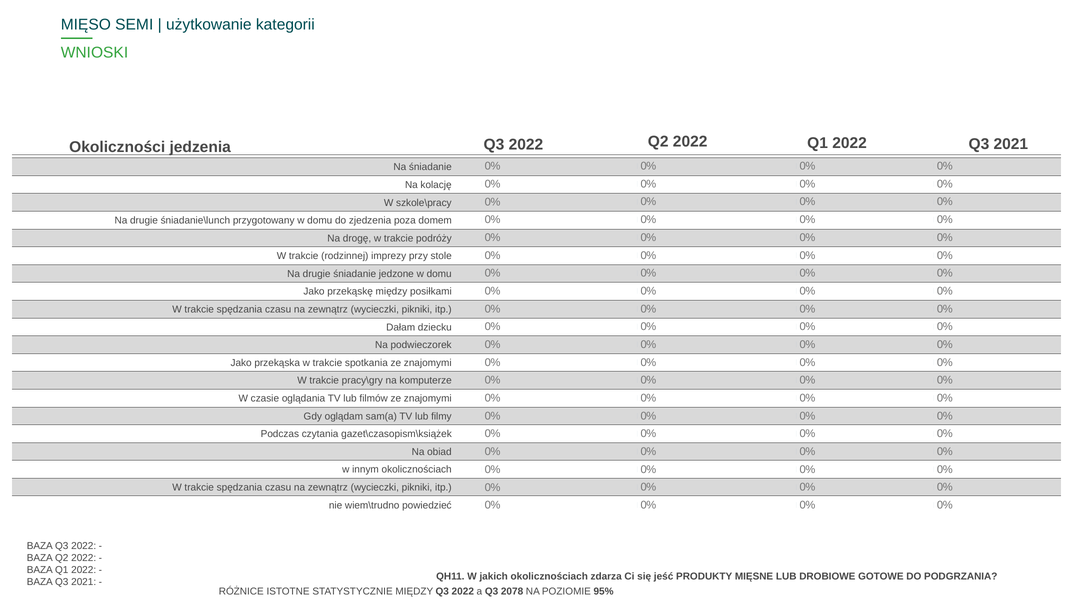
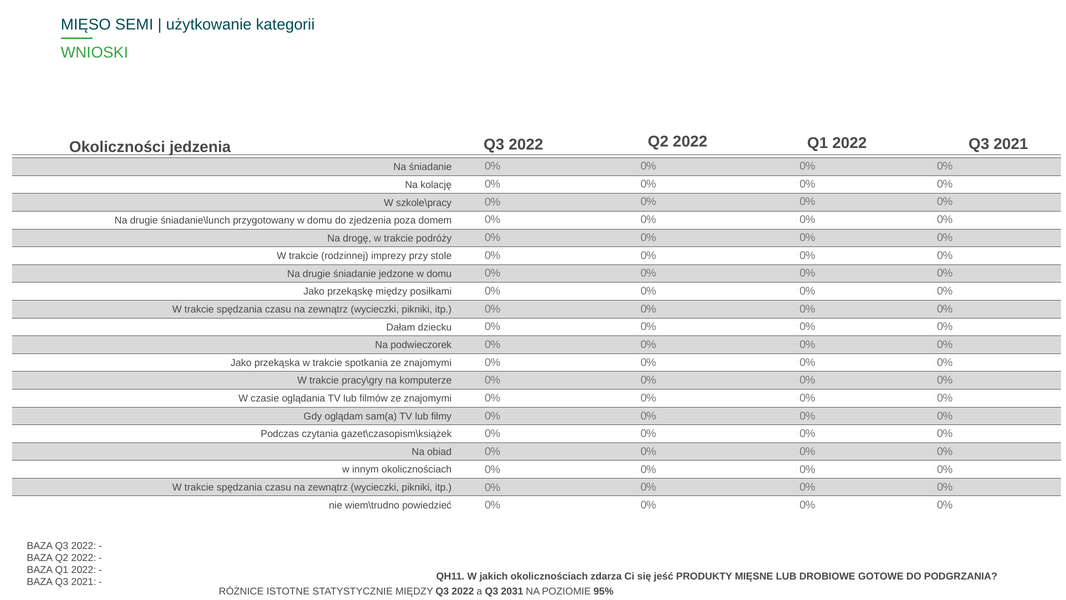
2078: 2078 -> 2031
